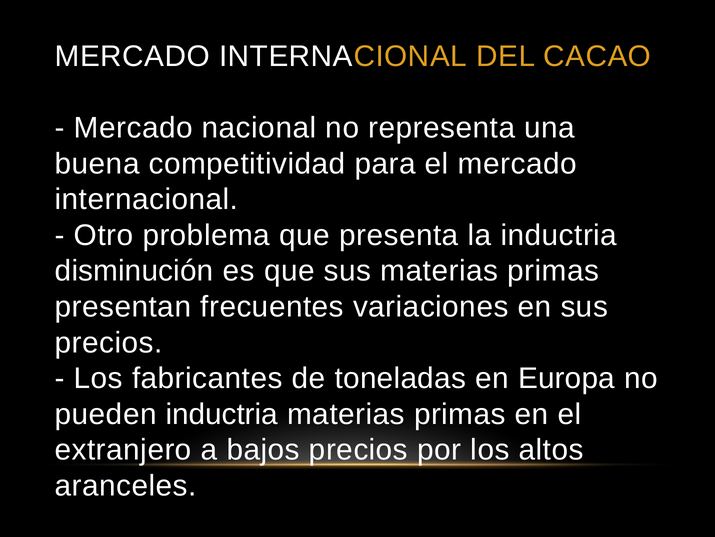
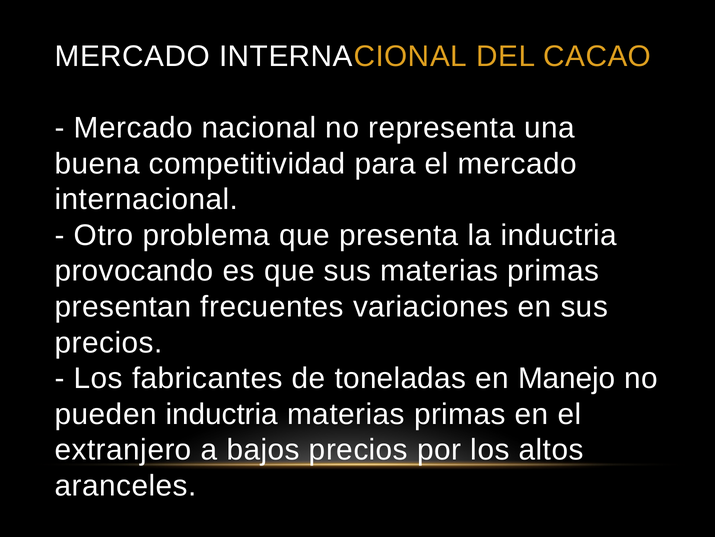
disminución: disminución -> provocando
Europa: Europa -> Manejo
